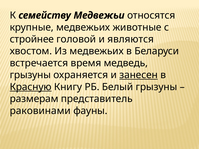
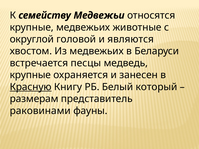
стройнее: стройнее -> округлой
время: время -> песцы
грызуны at (30, 75): грызуны -> крупные
занесен underline: present -> none
Белый грызуны: грызуны -> который
